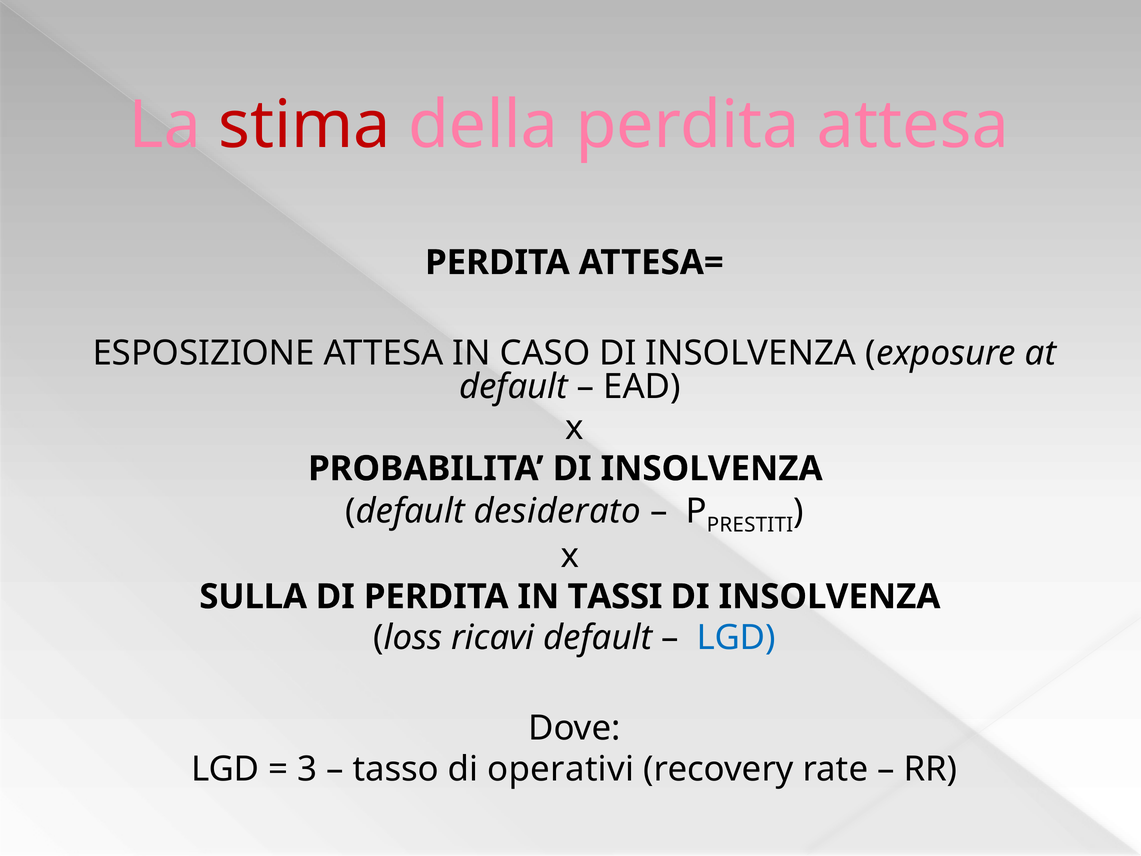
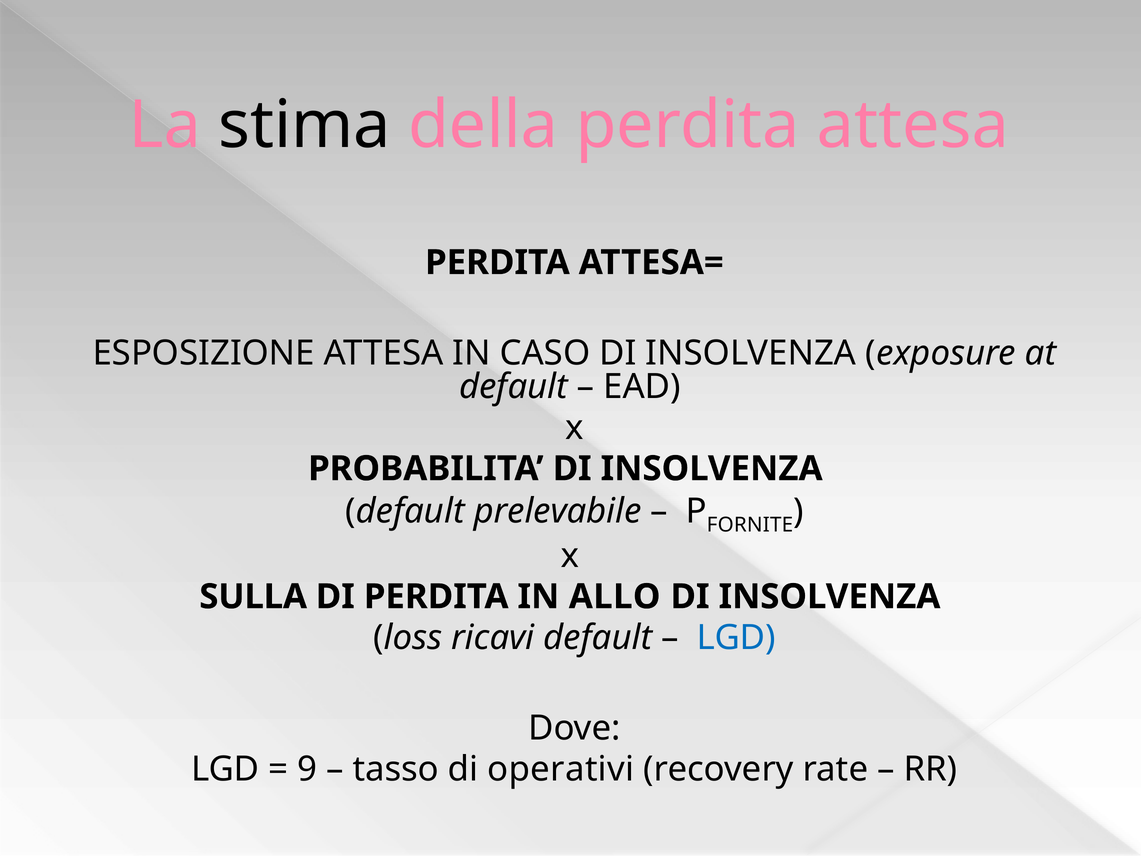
stima colour: red -> black
desiderato: desiderato -> prelevabile
PRESTITI: PRESTITI -> FORNITE
TASSI: TASSI -> ALLO
3: 3 -> 9
